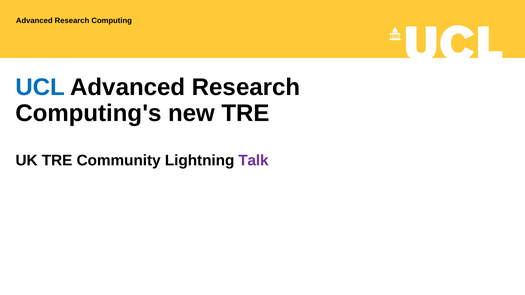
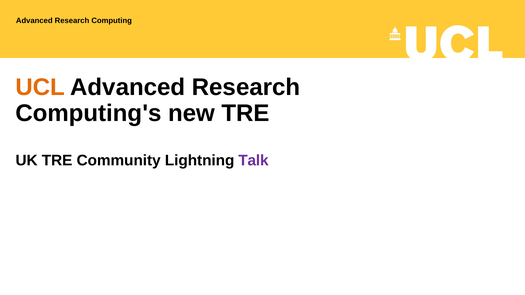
UCL colour: blue -> orange
